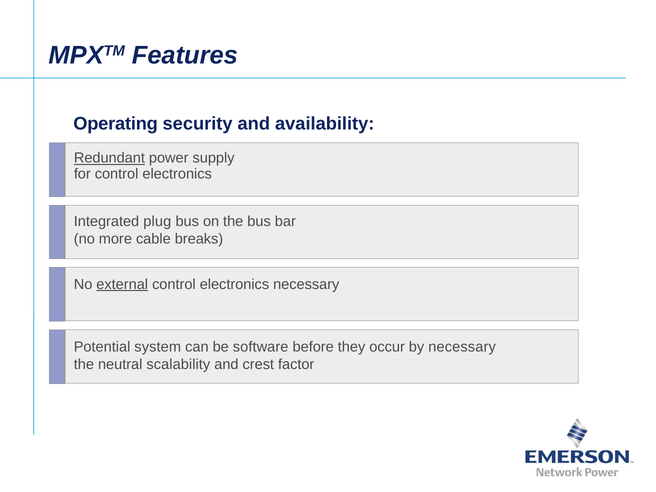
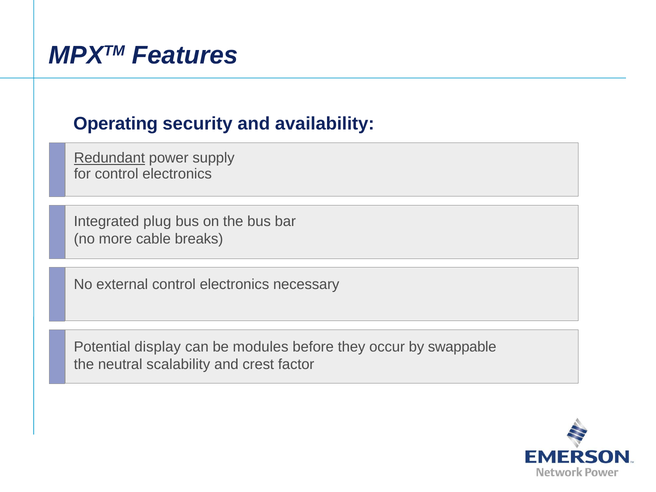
external underline: present -> none
system: system -> display
software: software -> modules
by necessary: necessary -> swappable
